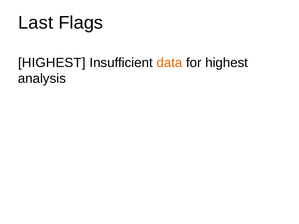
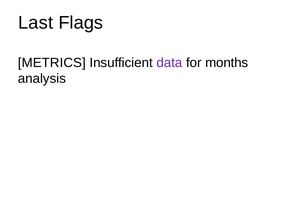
HIGHEST at (52, 63): HIGHEST -> METRICS
data colour: orange -> purple
for highest: highest -> months
